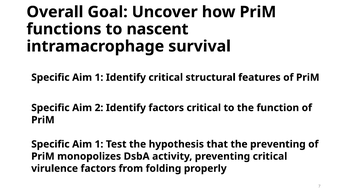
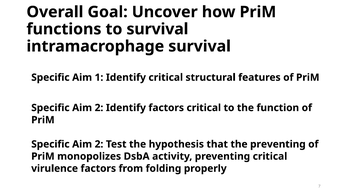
to nascent: nascent -> survival
1 at (99, 144): 1 -> 2
